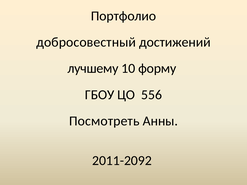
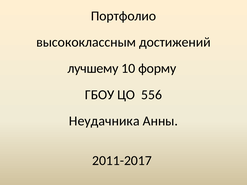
добросовестный: добросовестный -> высококлассным
Посмотреть: Посмотреть -> Неудачника
2011-2092: 2011-2092 -> 2011-2017
